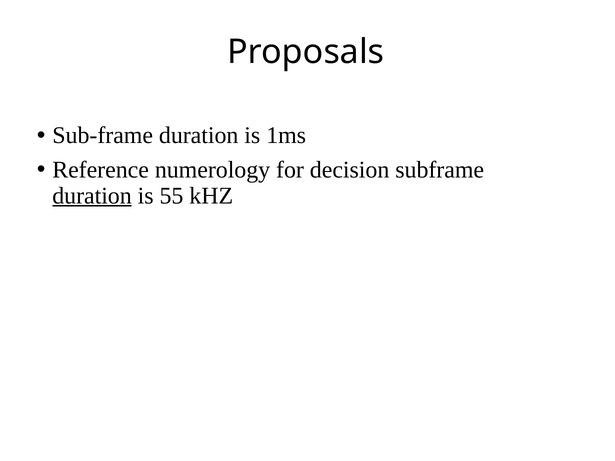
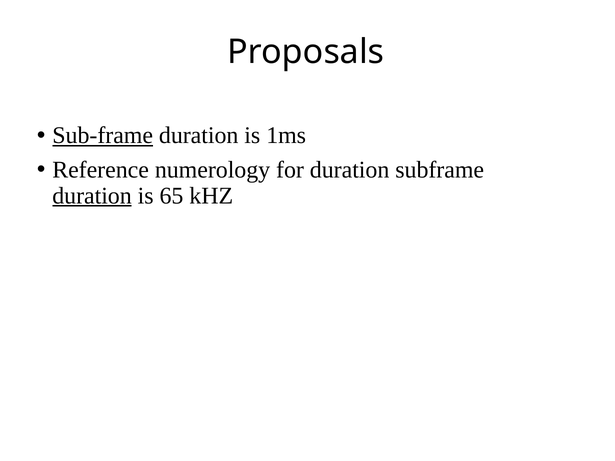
Sub-frame underline: none -> present
for decision: decision -> duration
55: 55 -> 65
